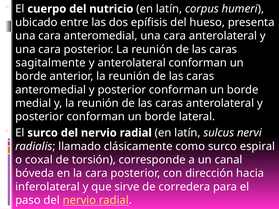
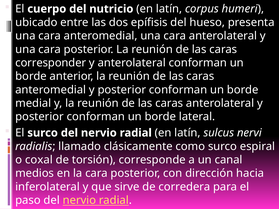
sagitalmente: sagitalmente -> corresponder
bóveda: bóveda -> medios
